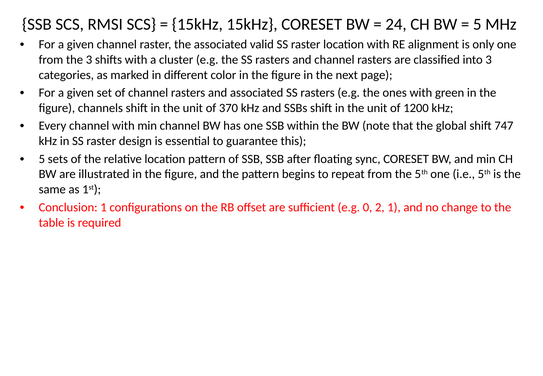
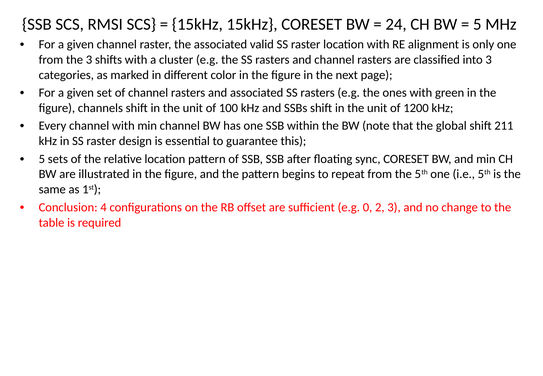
370: 370 -> 100
747: 747 -> 211
Conclusion 1: 1 -> 4
2 1: 1 -> 3
